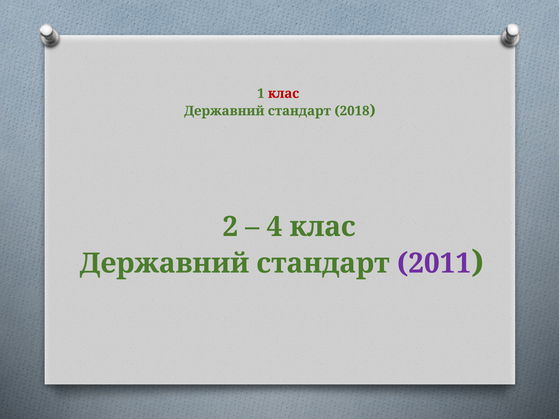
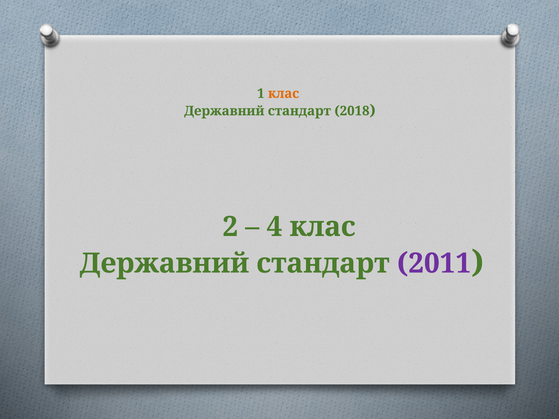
клас at (284, 94) colour: red -> orange
